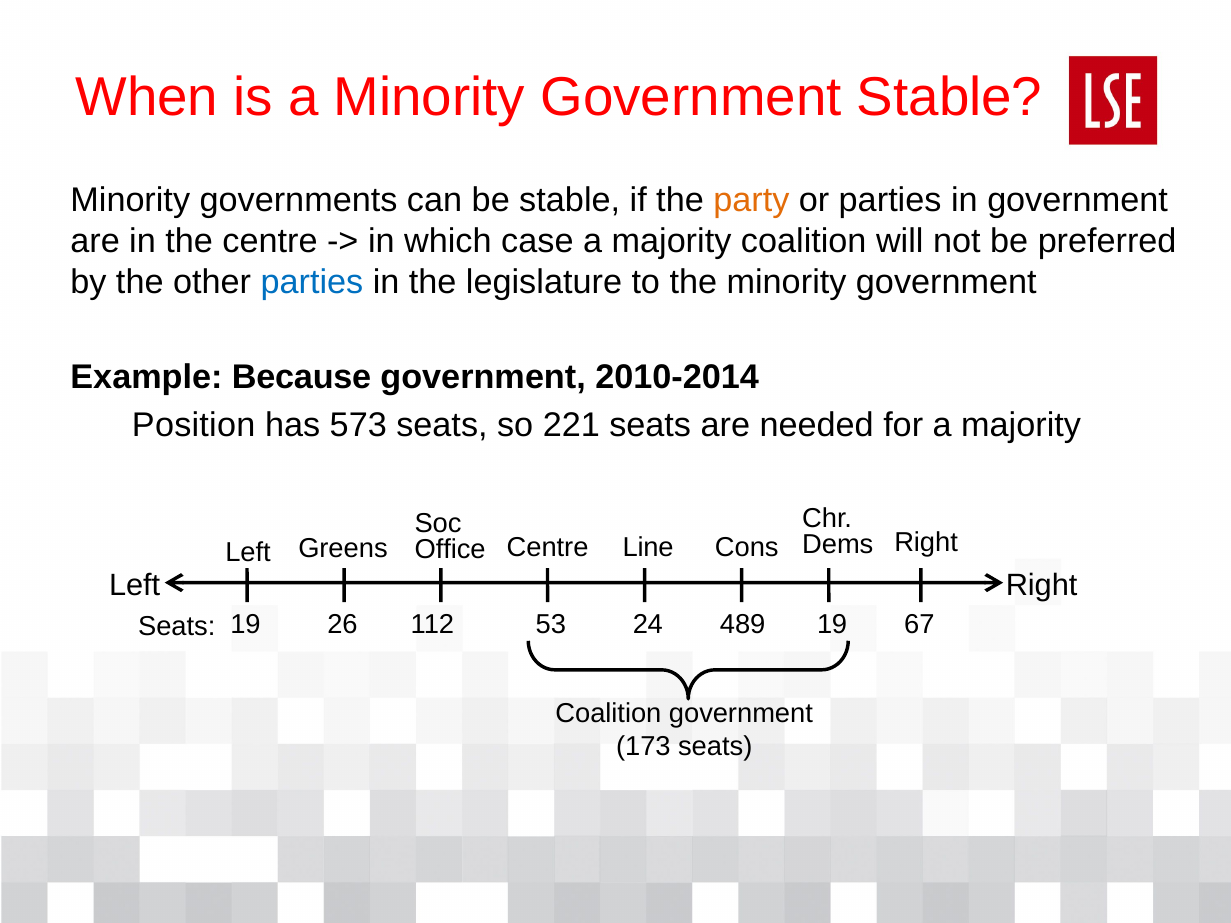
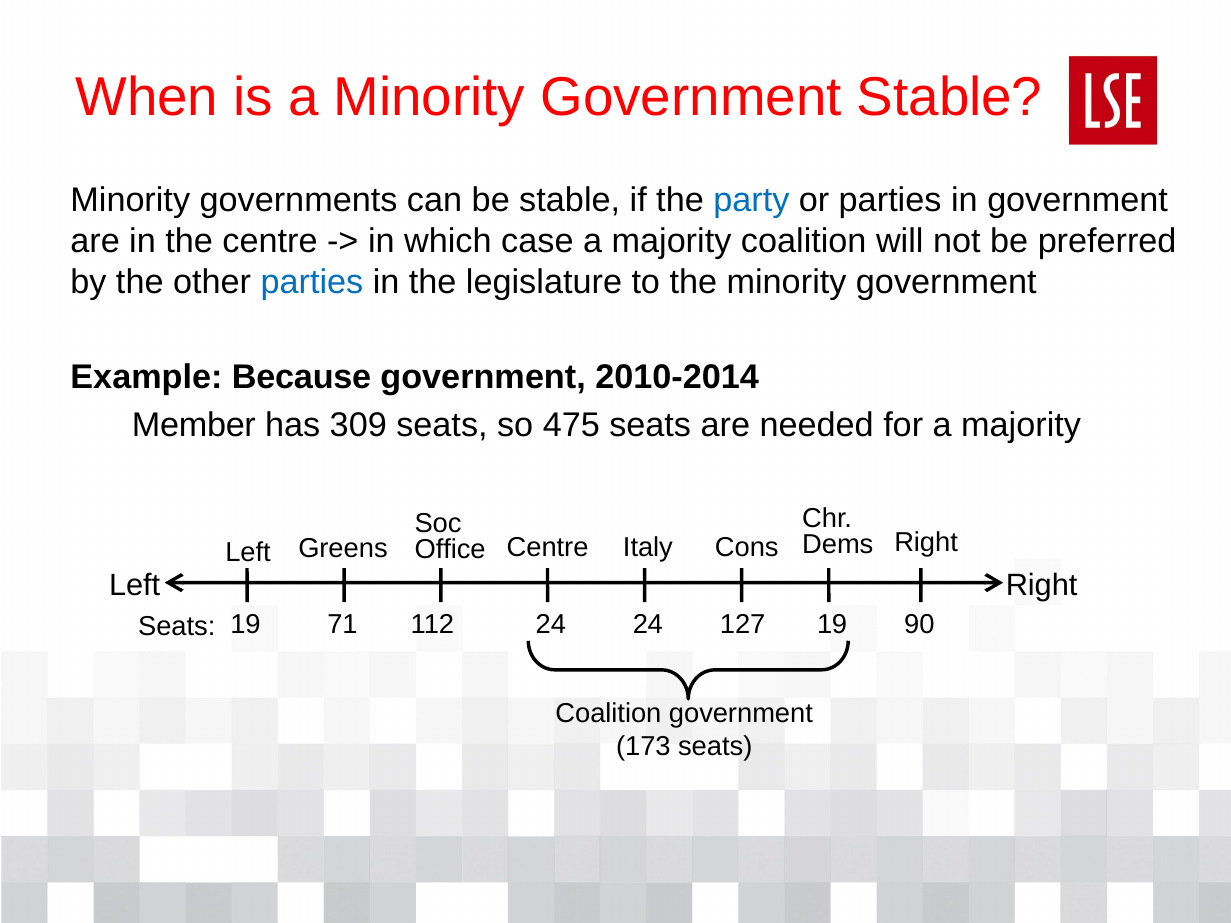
party colour: orange -> blue
Position: Position -> Member
573: 573 -> 309
221: 221 -> 475
Line: Line -> Italy
26: 26 -> 71
112 53: 53 -> 24
489: 489 -> 127
67: 67 -> 90
